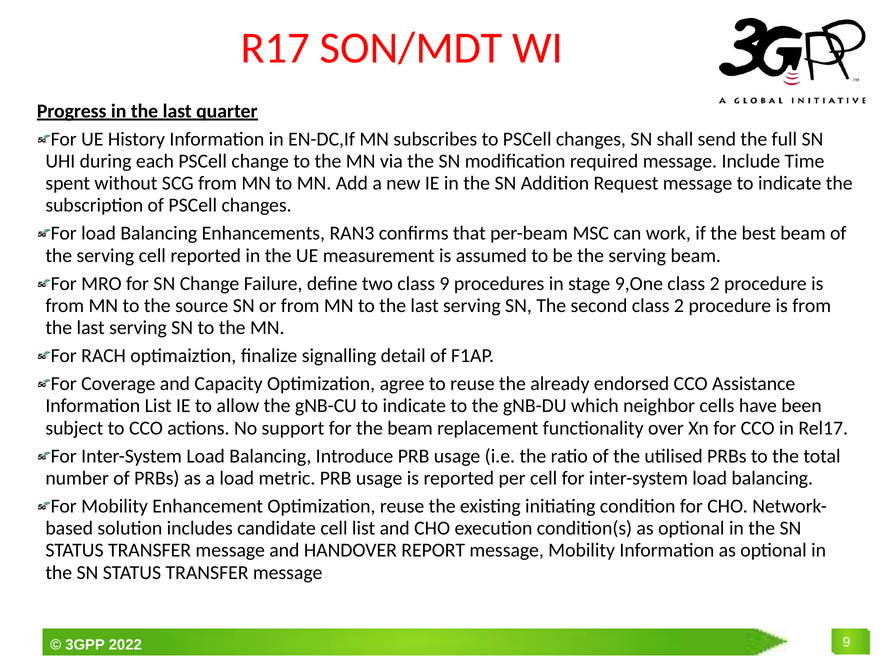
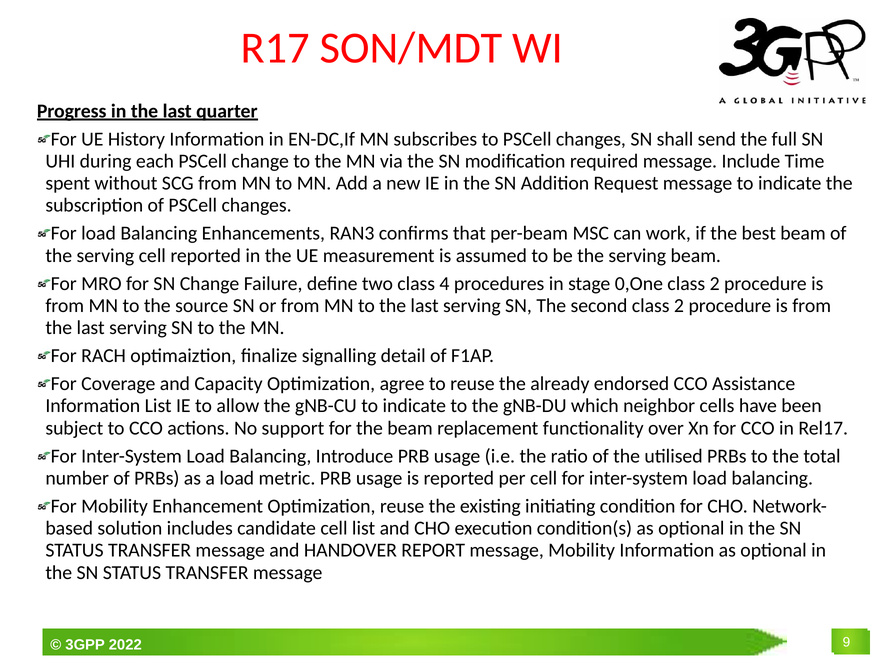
class 9: 9 -> 4
9,One: 9,One -> 0,One
